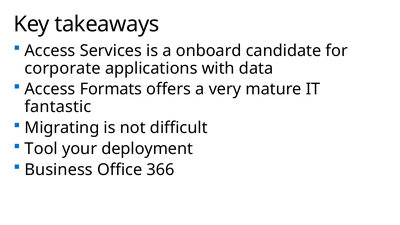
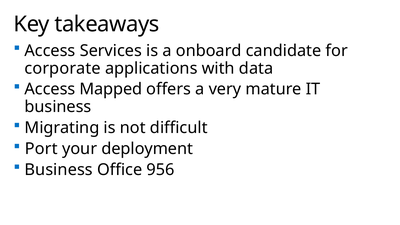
Formats: Formats -> Mapped
fantastic at (58, 107): fantastic -> business
Tool: Tool -> Port
366: 366 -> 956
